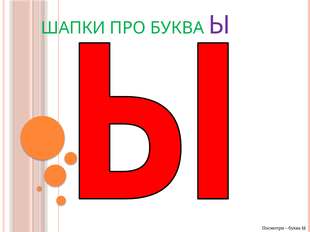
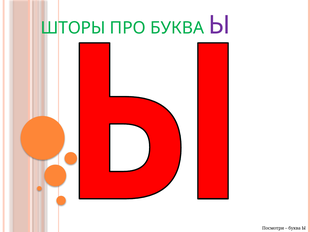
ШАПКИ: ШАПКИ -> ШТОРЫ
